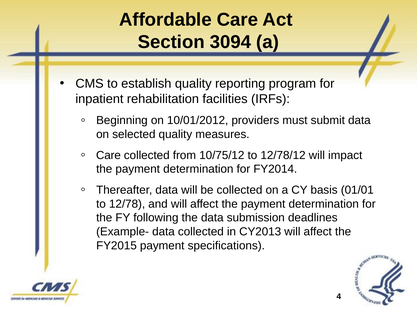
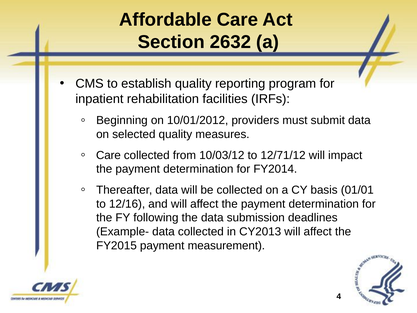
3094: 3094 -> 2632
10/75/12: 10/75/12 -> 10/03/12
12/78/12: 12/78/12 -> 12/71/12
12/78: 12/78 -> 12/16
specifications: specifications -> measurement
